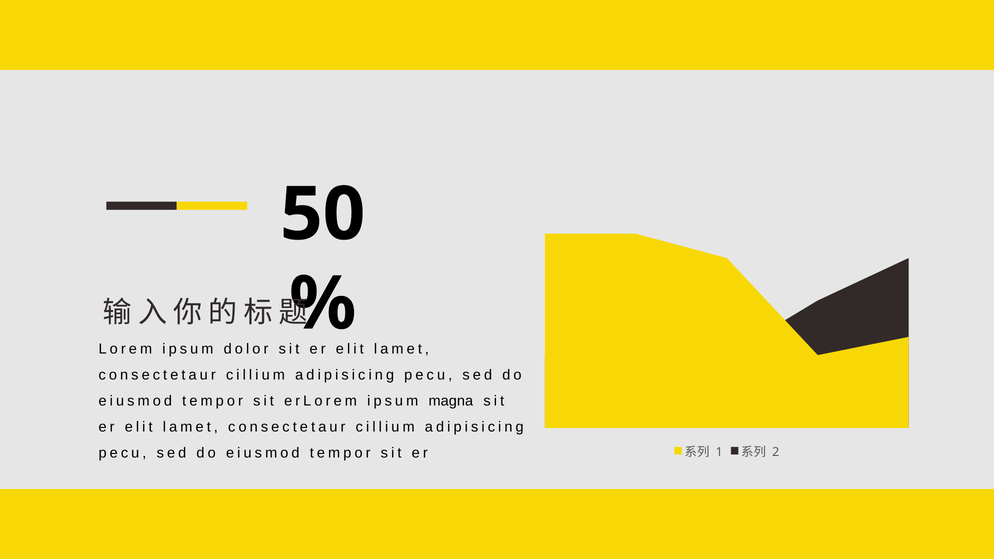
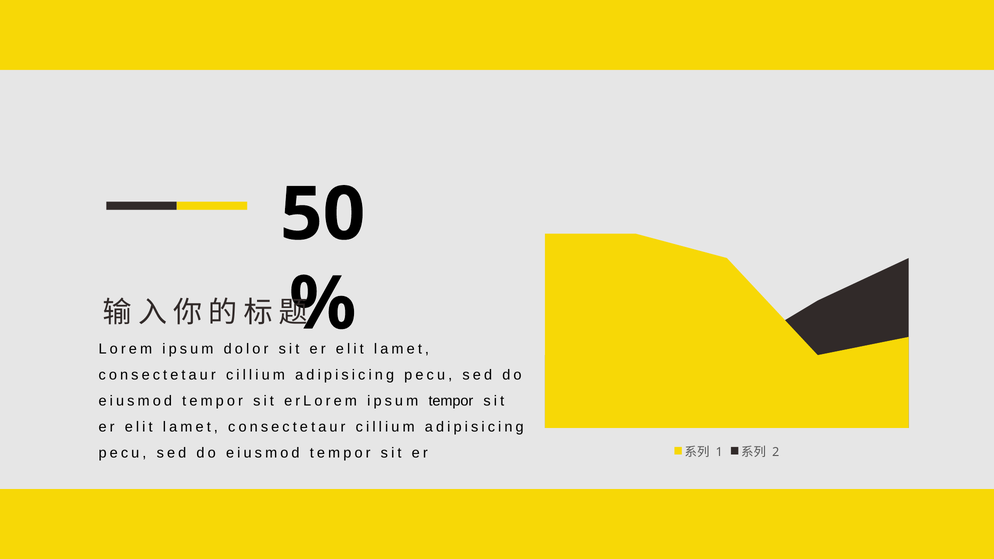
ipsum magna: magna -> tempor
